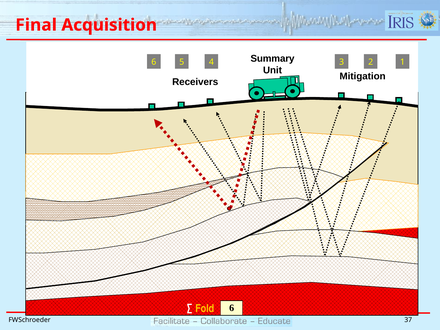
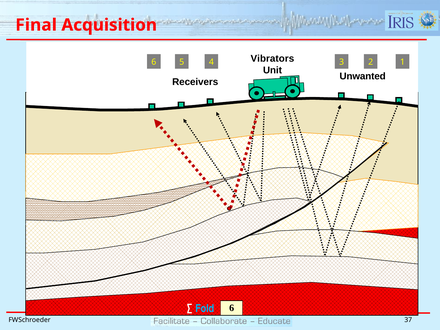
Summary: Summary -> Vibrators
Mitigation: Mitigation -> Unwanted
Fold colour: yellow -> light blue
